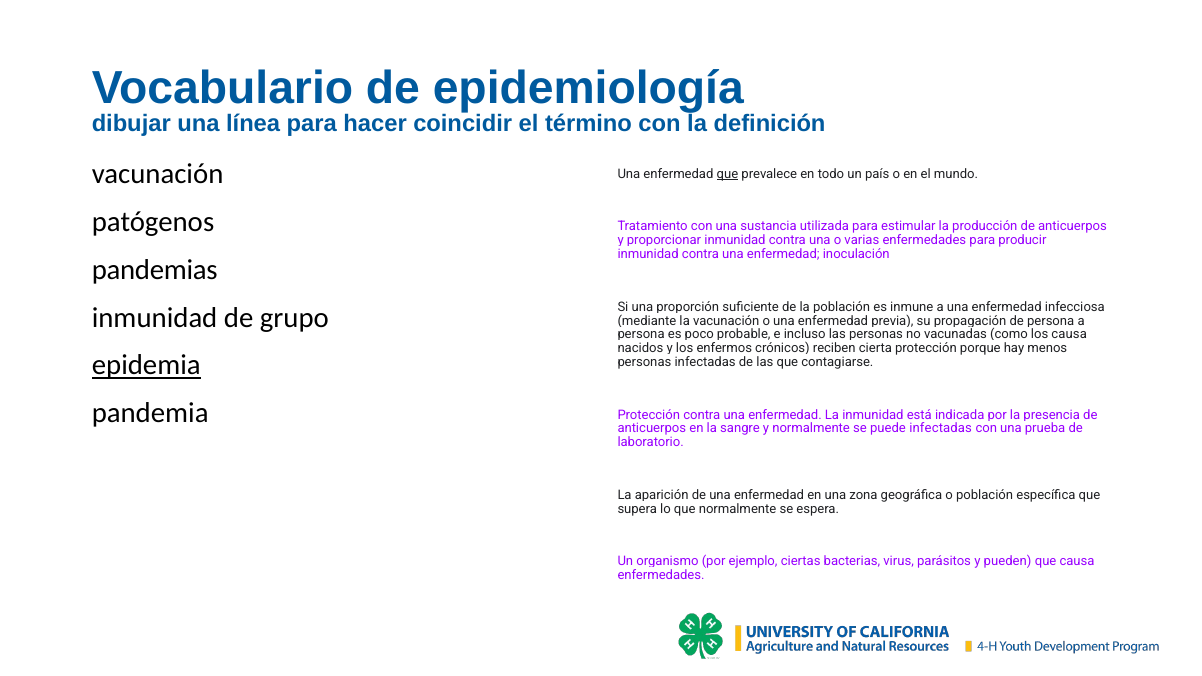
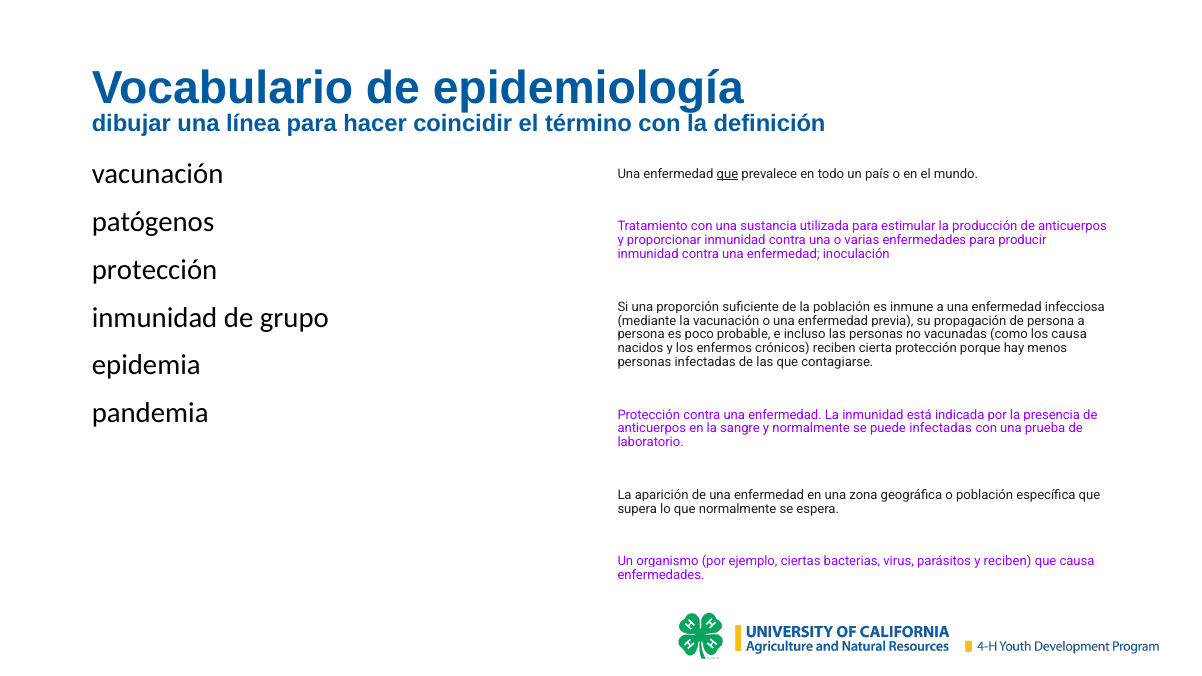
pandemias at (155, 270): pandemias -> protección
epidemia underline: present -> none
y pueden: pueden -> reciben
